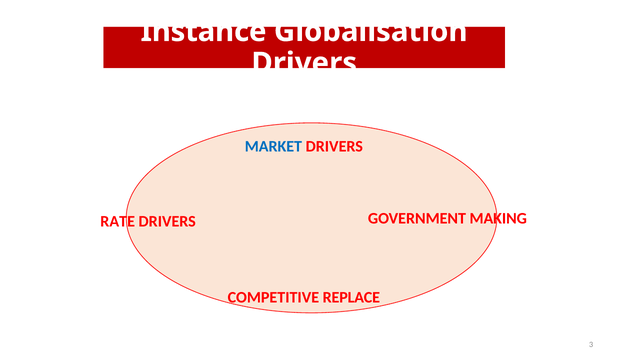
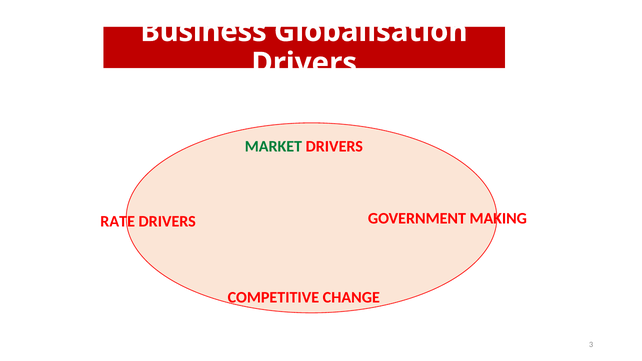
Instance: Instance -> Business
MARKET colour: blue -> green
REPLACE: REPLACE -> CHANGE
